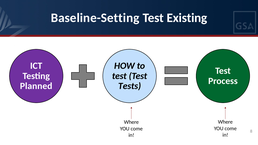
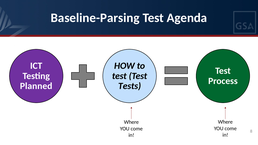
Baseline-Setting: Baseline-Setting -> Baseline-Parsing
Existing: Existing -> Agenda
